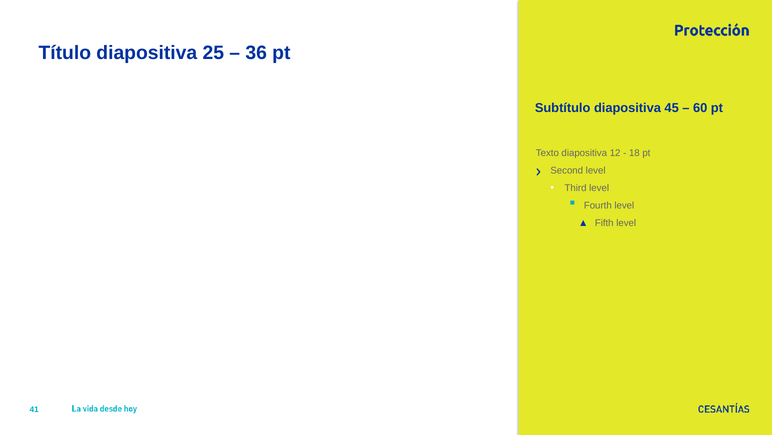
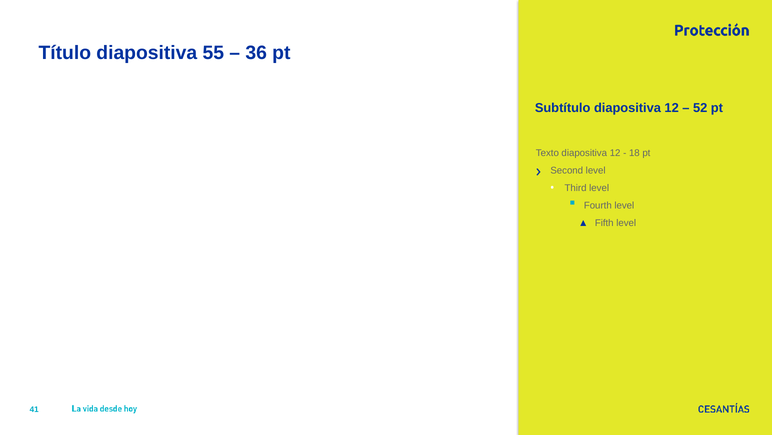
25: 25 -> 55
Subtítulo diapositiva 45: 45 -> 12
60: 60 -> 52
